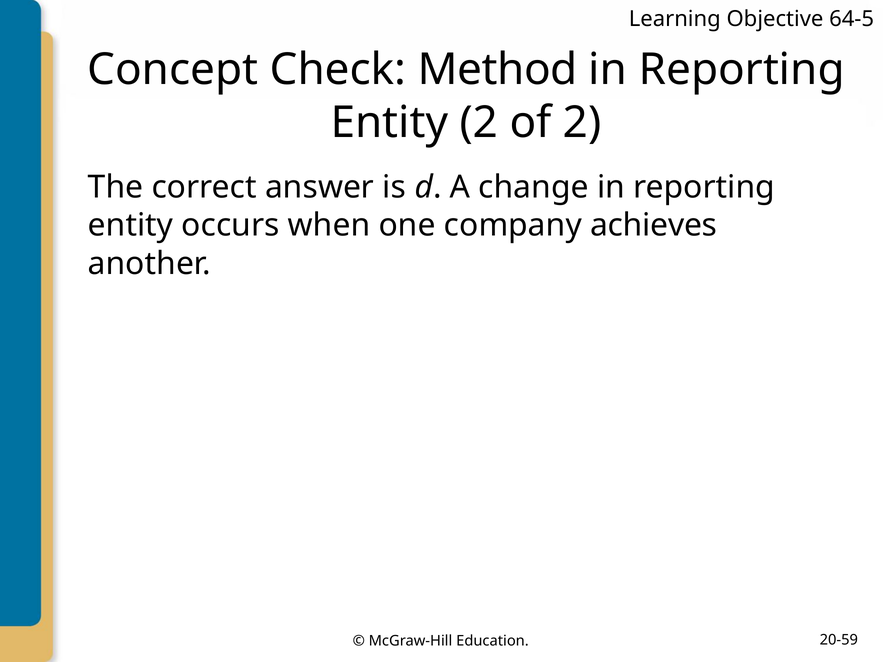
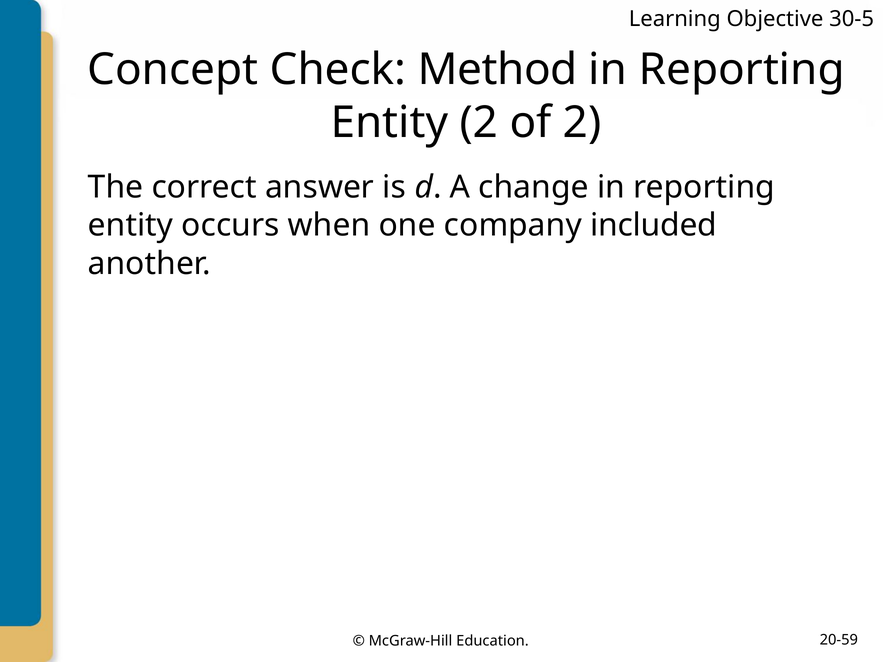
64-5: 64-5 -> 30-5
achieves: achieves -> included
